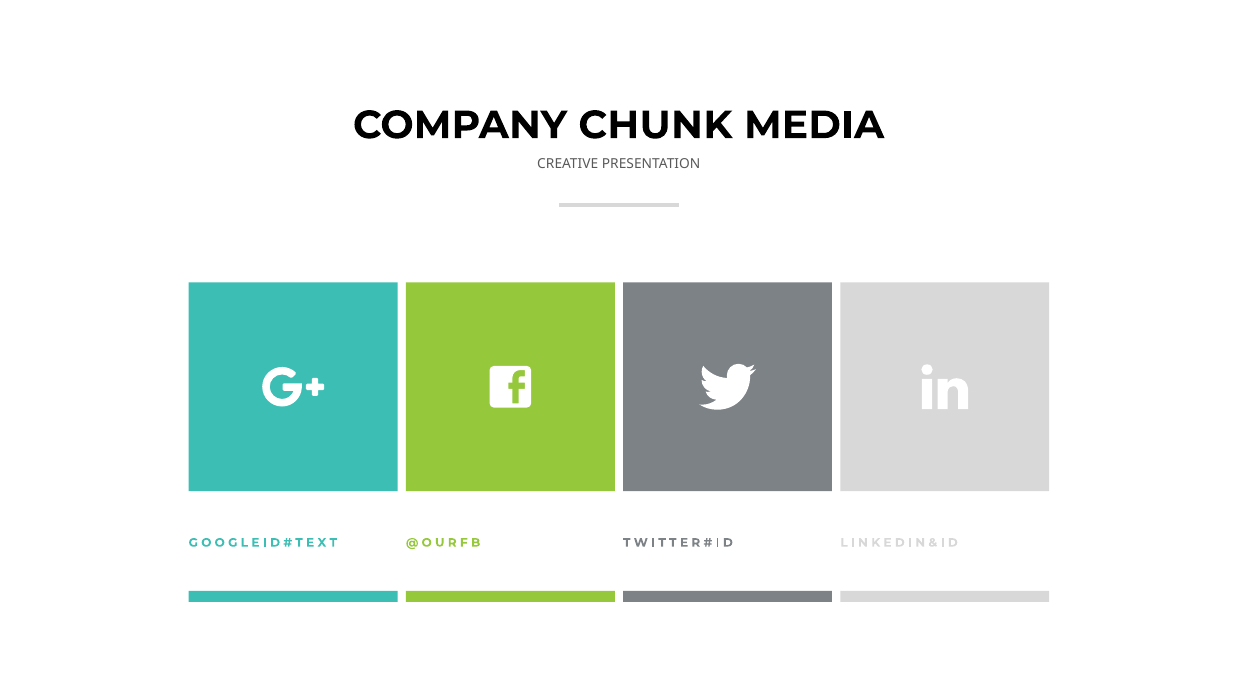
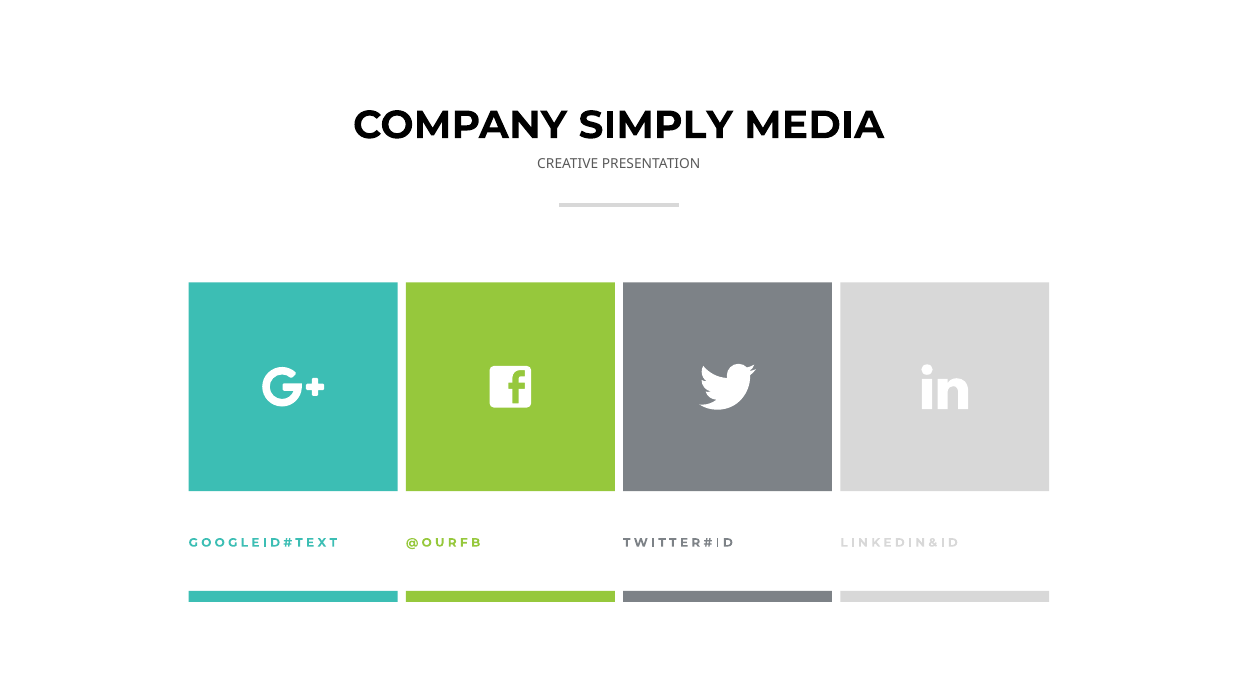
CHUNK: CHUNK -> SIMPLY
